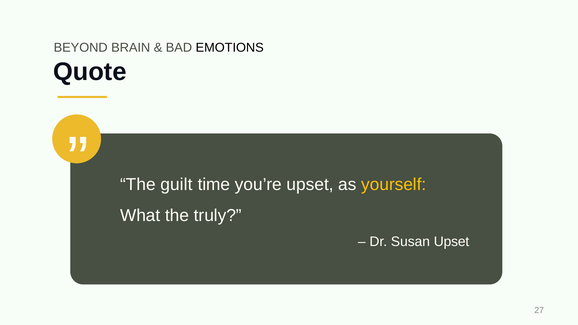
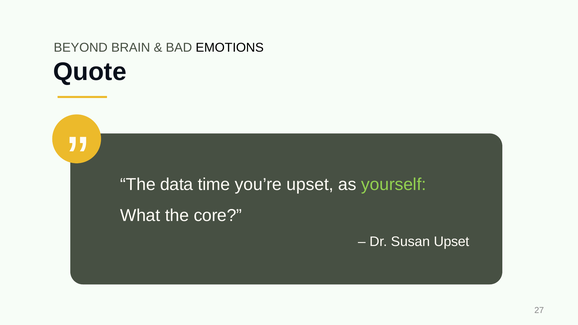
guilt: guilt -> data
yourself colour: yellow -> light green
truly: truly -> core
